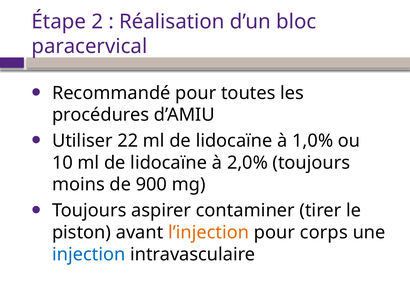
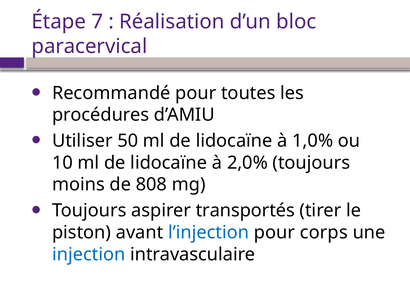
2: 2 -> 7
22: 22 -> 50
900: 900 -> 808
contaminer: contaminer -> transportés
l’injection colour: orange -> blue
